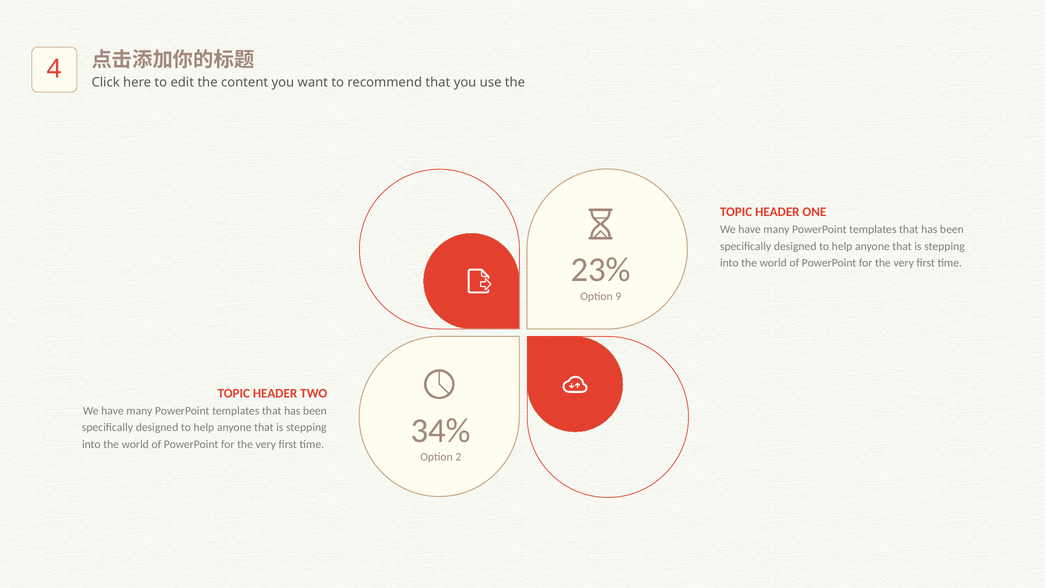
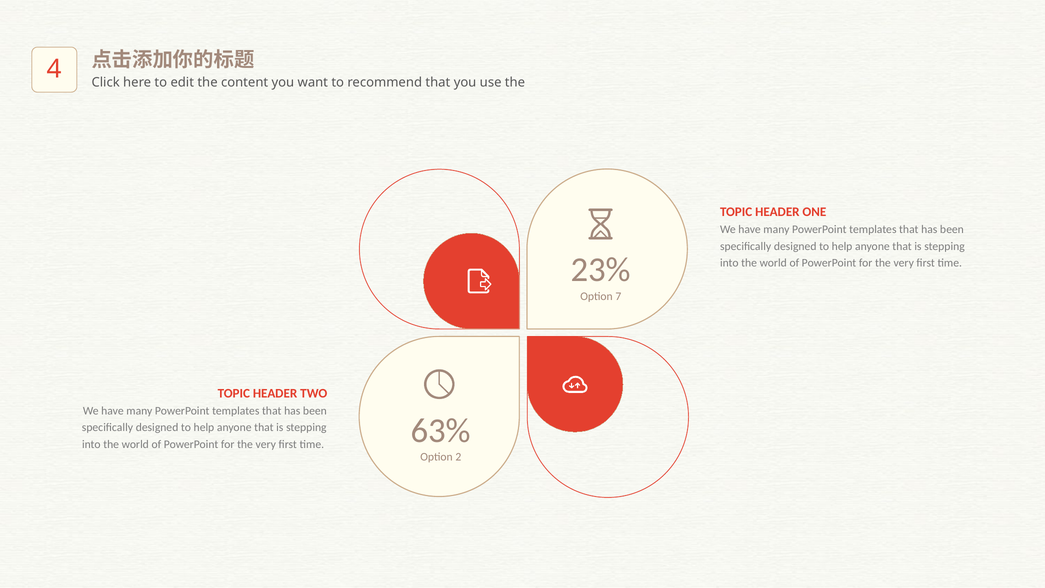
9: 9 -> 7
34%: 34% -> 63%
